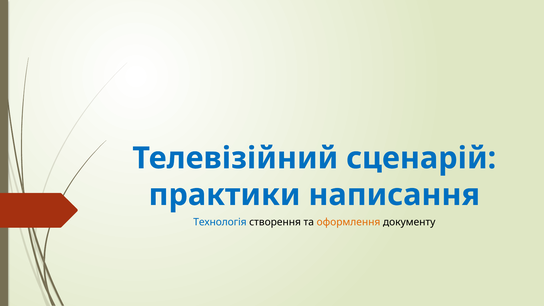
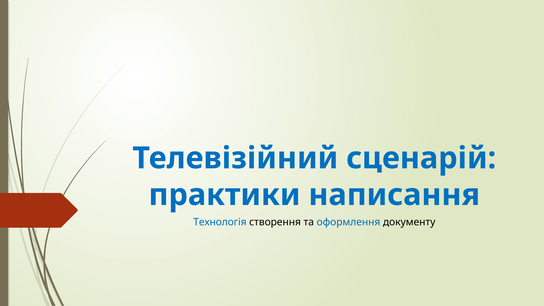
оформлення colour: orange -> blue
